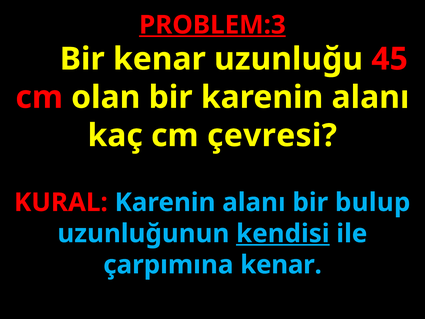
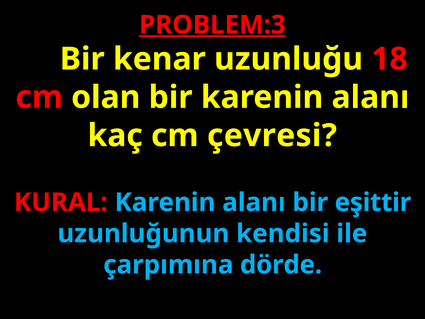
45: 45 -> 18
bulup: bulup -> eşittir
kendisi underline: present -> none
çarpımına kenar: kenar -> dörde
